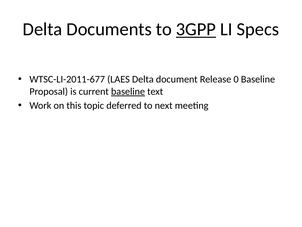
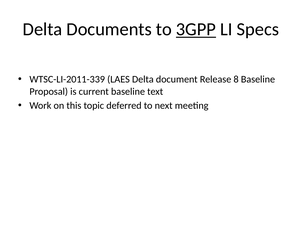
WTSC-LI-2011-677: WTSC-LI-2011-677 -> WTSC-LI-2011-339
0: 0 -> 8
baseline at (128, 91) underline: present -> none
